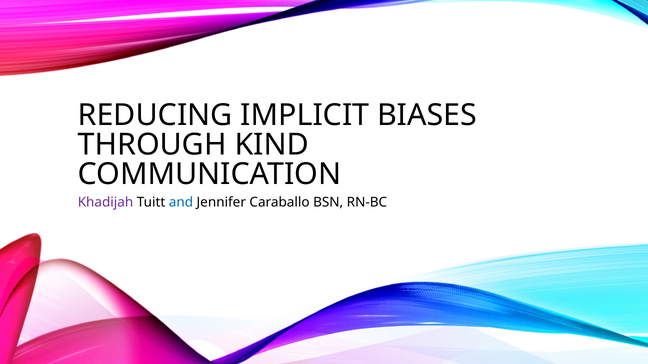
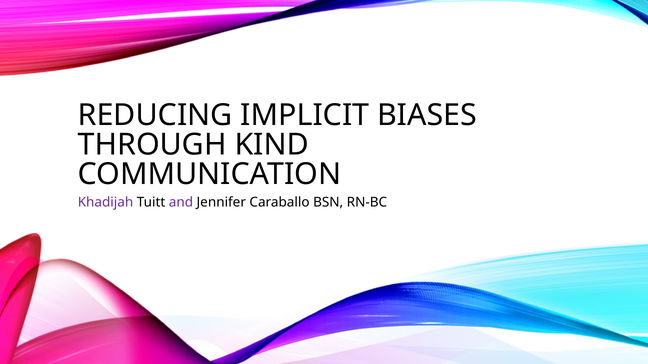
and colour: blue -> purple
